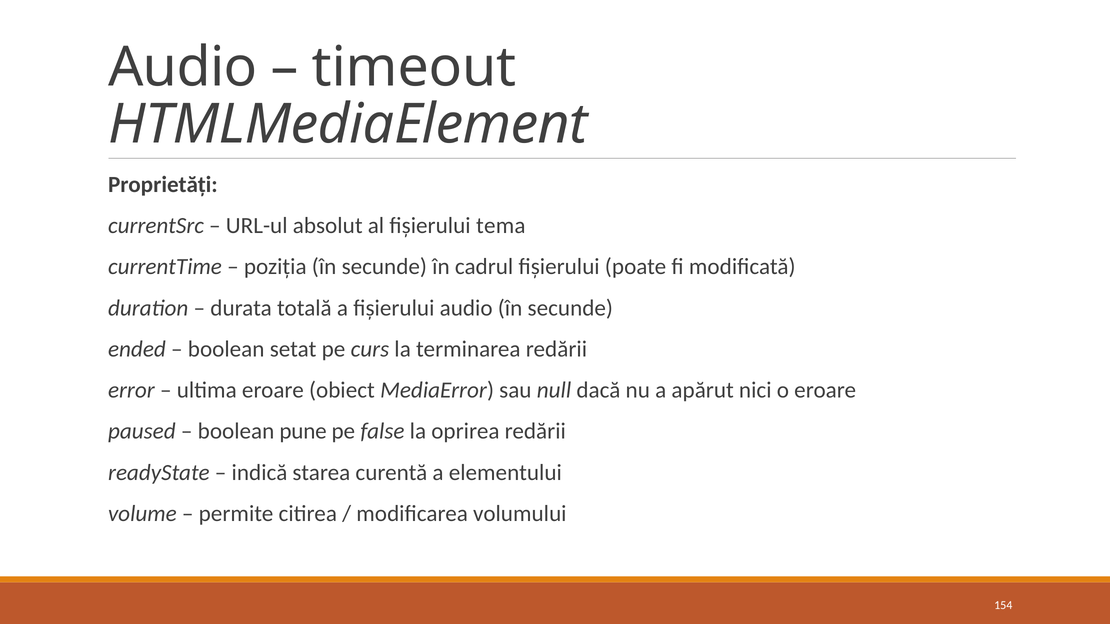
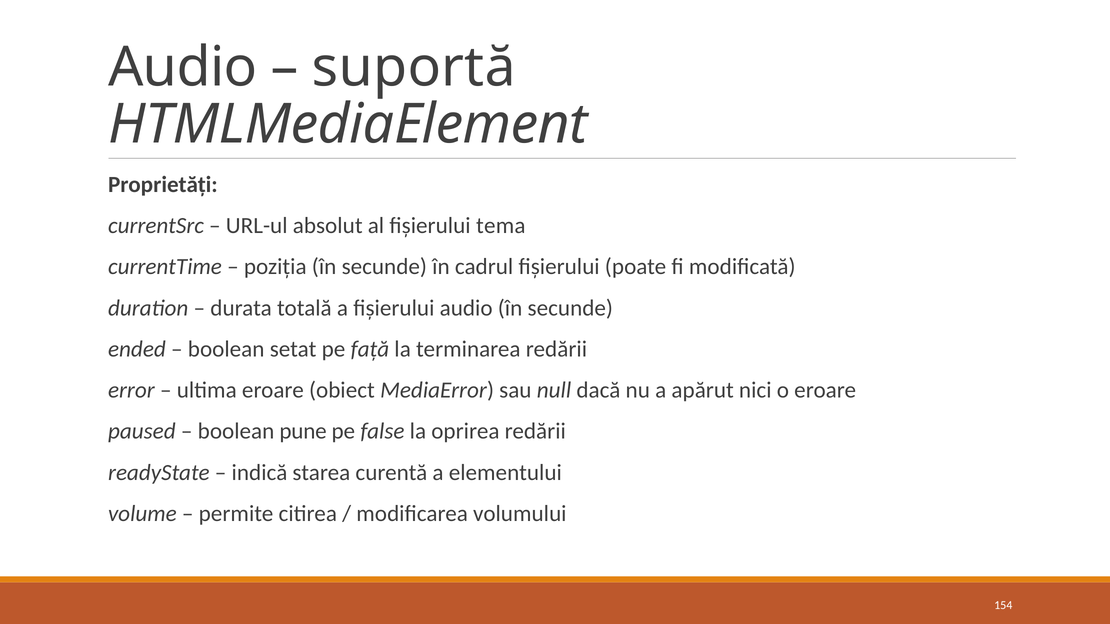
timeout: timeout -> suportă
curs: curs -> față
